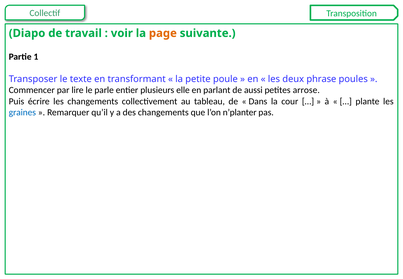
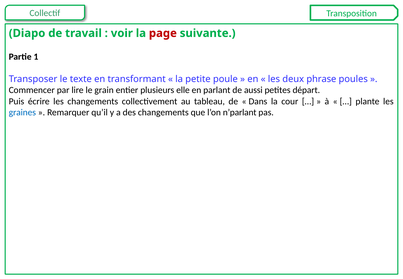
page colour: orange -> red
parle: parle -> grain
arrose: arrose -> départ
n’planter: n’planter -> n’parlant
